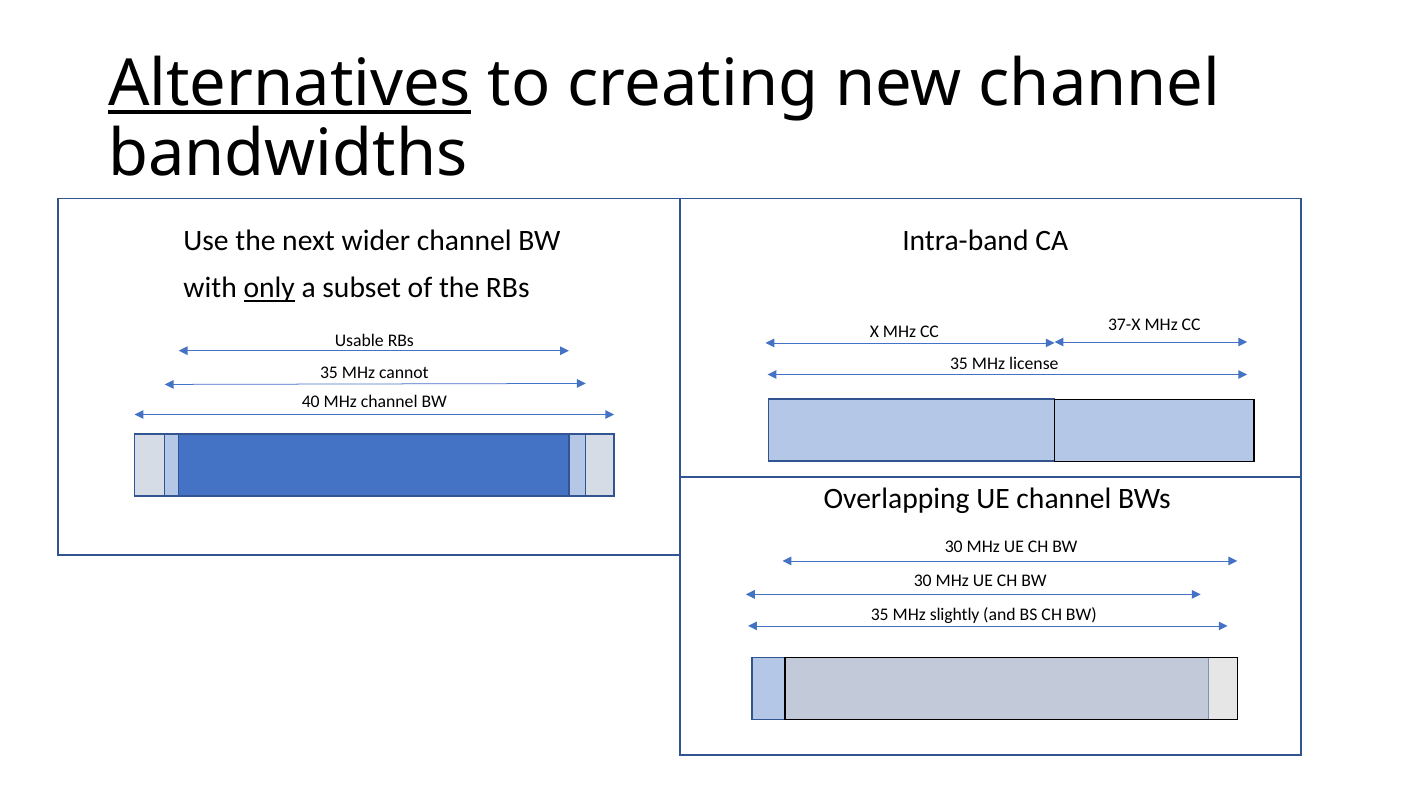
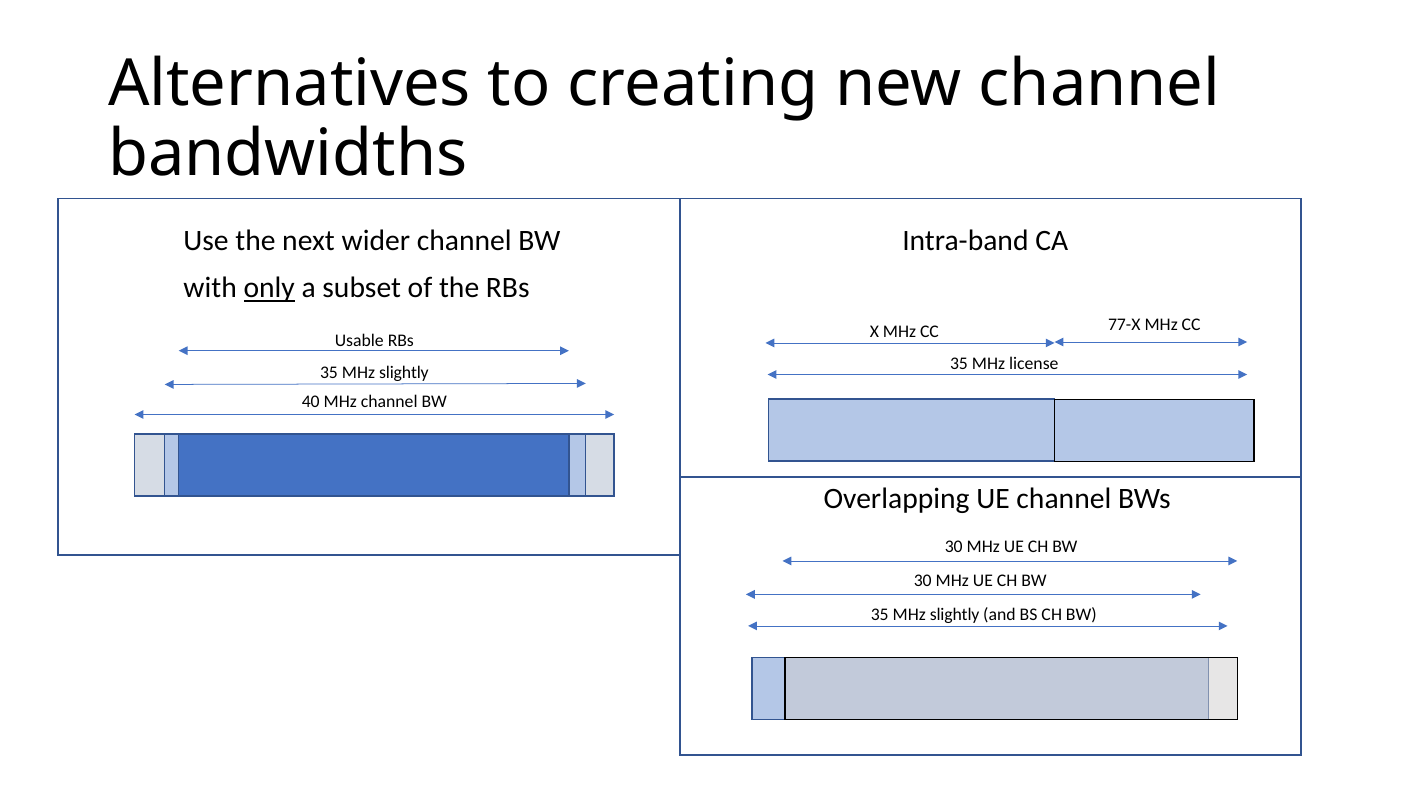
Alternatives underline: present -> none
37-X: 37-X -> 77-X
cannot at (404, 372): cannot -> slightly
